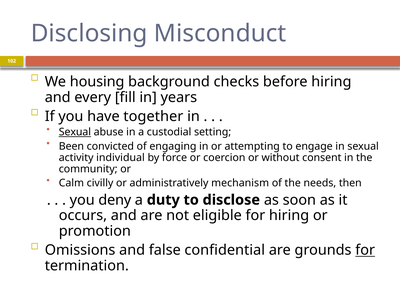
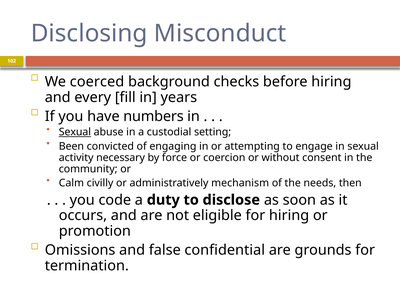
housing: housing -> coerced
together: together -> numbers
individual: individual -> necessary
deny: deny -> code
for at (365, 250) underline: present -> none
